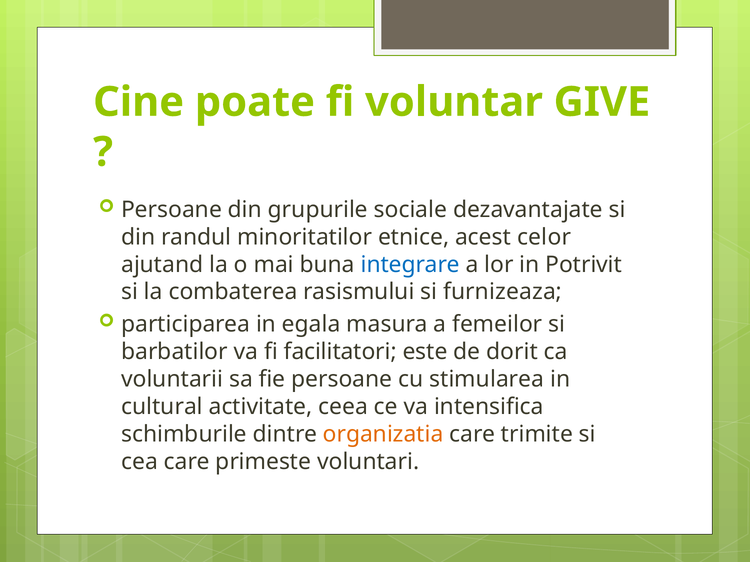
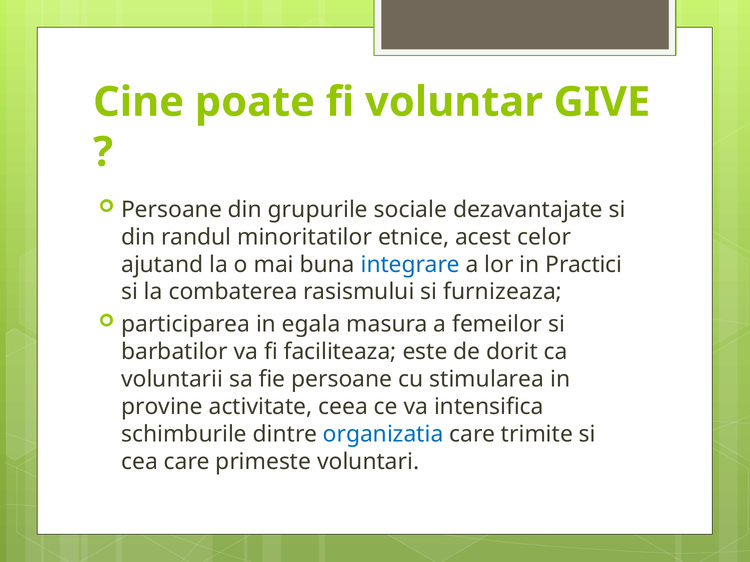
Potrivit: Potrivit -> Practici
facilitatori: facilitatori -> faciliteaza
cultural: cultural -> provine
organizatia colour: orange -> blue
